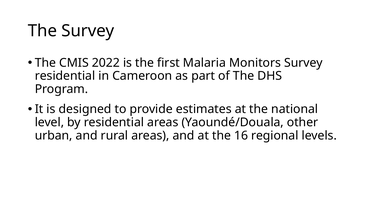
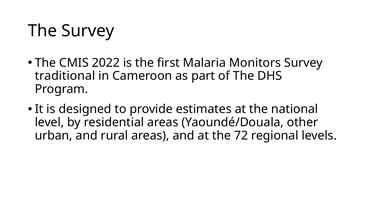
residential at (65, 76): residential -> traditional
16: 16 -> 72
